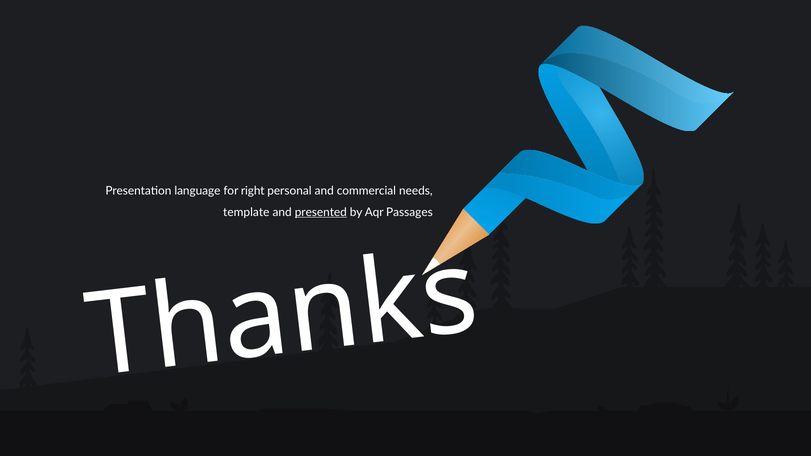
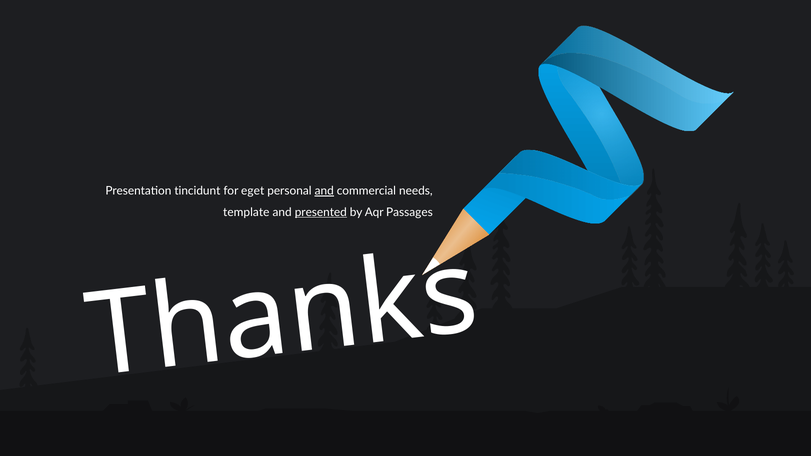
language: language -> tincidunt
right: right -> eget
and at (324, 191) underline: none -> present
